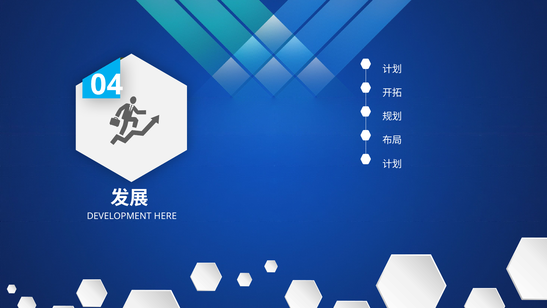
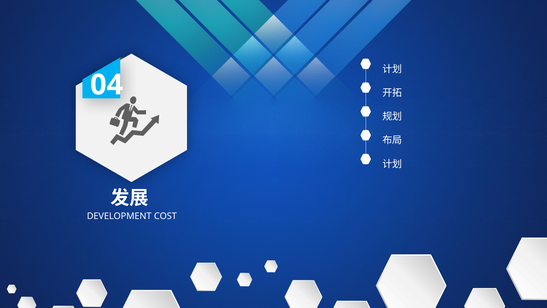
HERE: HERE -> COST
